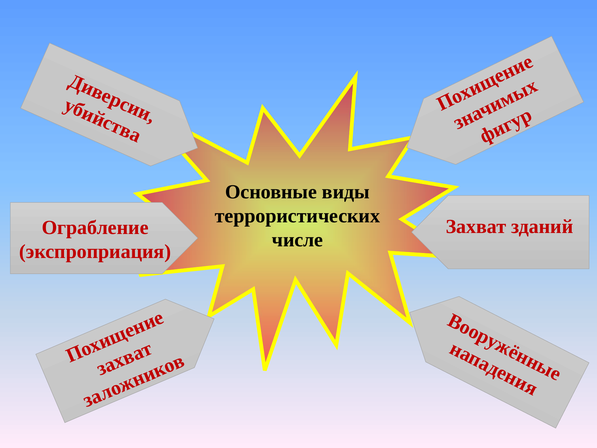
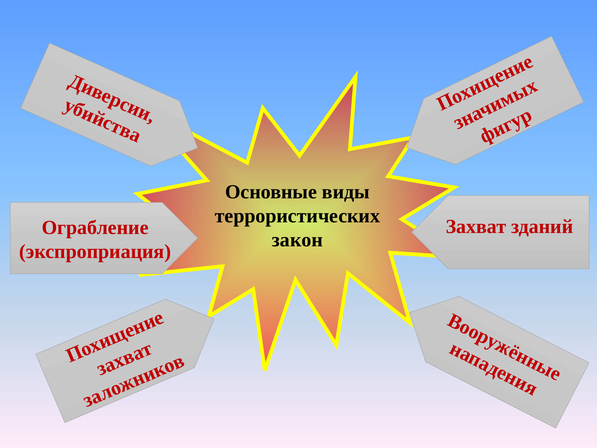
числе: числе -> закон
